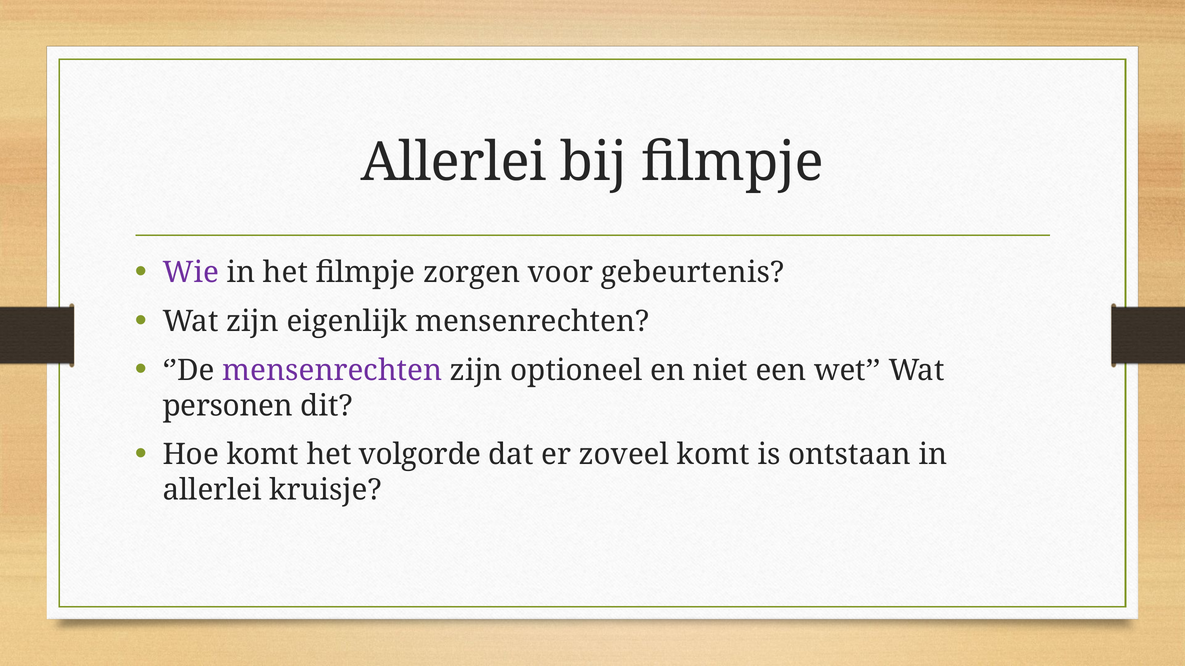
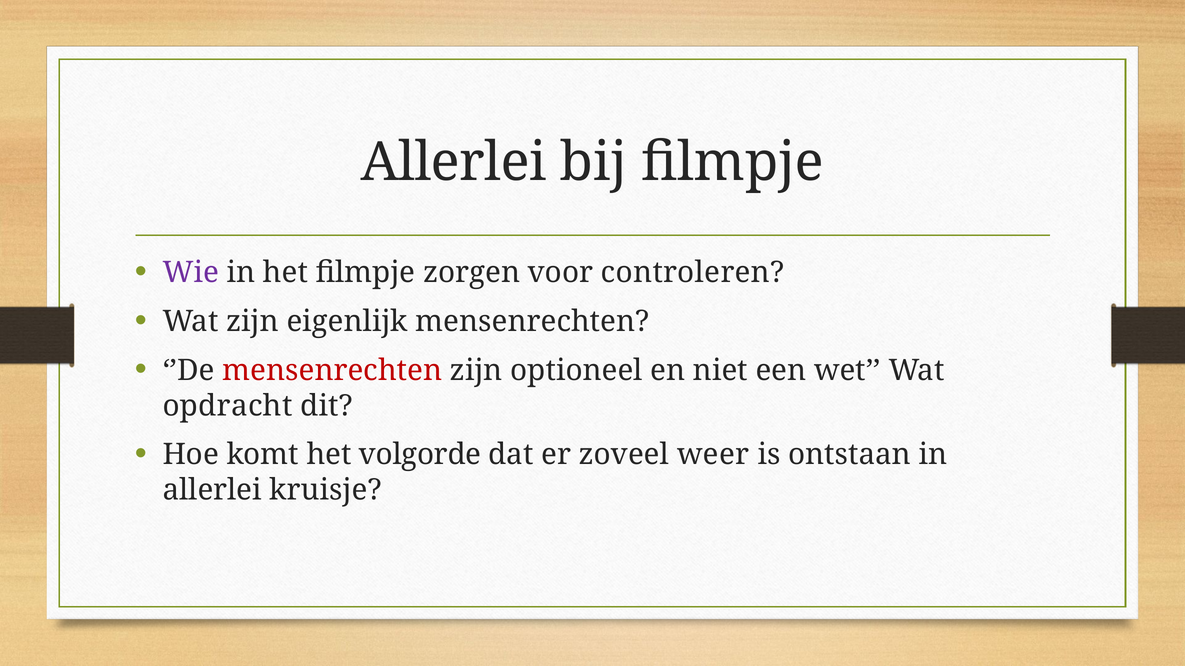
gebeurtenis: gebeurtenis -> controleren
mensenrechten at (332, 371) colour: purple -> red
personen: personen -> opdracht
zoveel komt: komt -> weer
